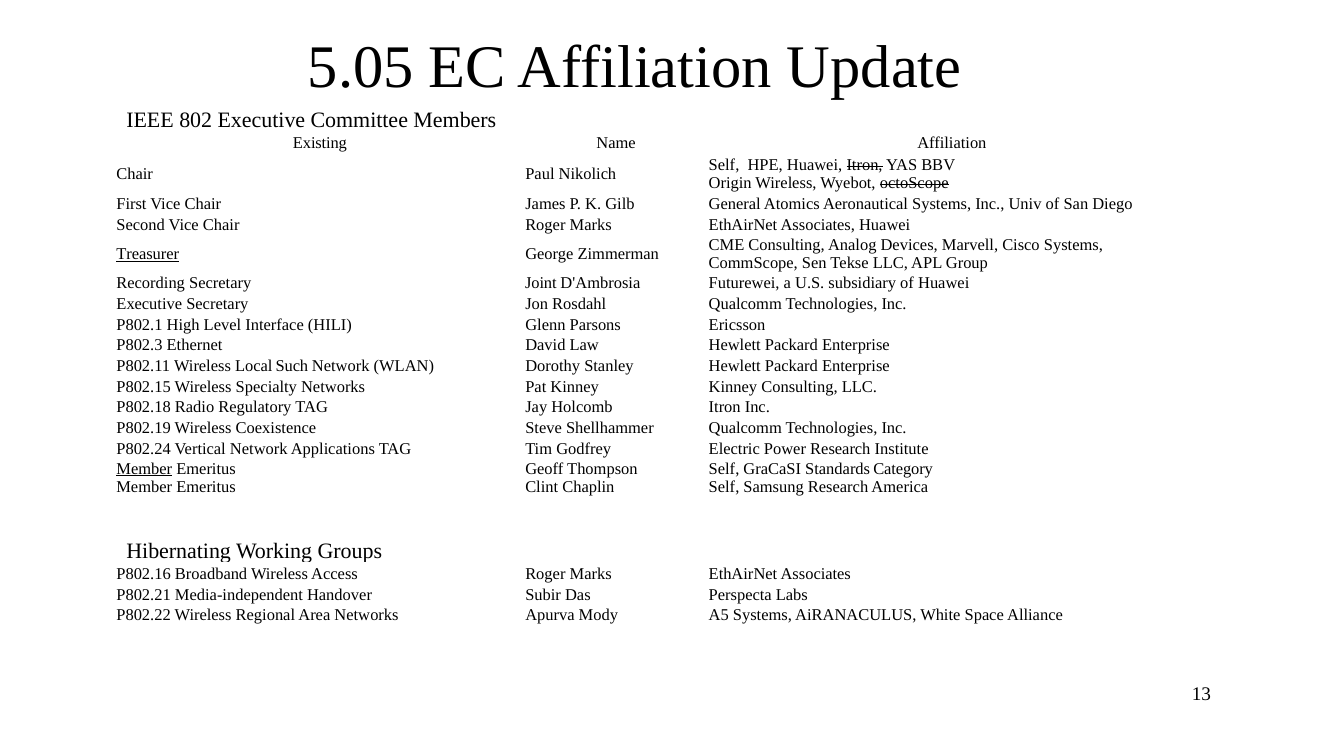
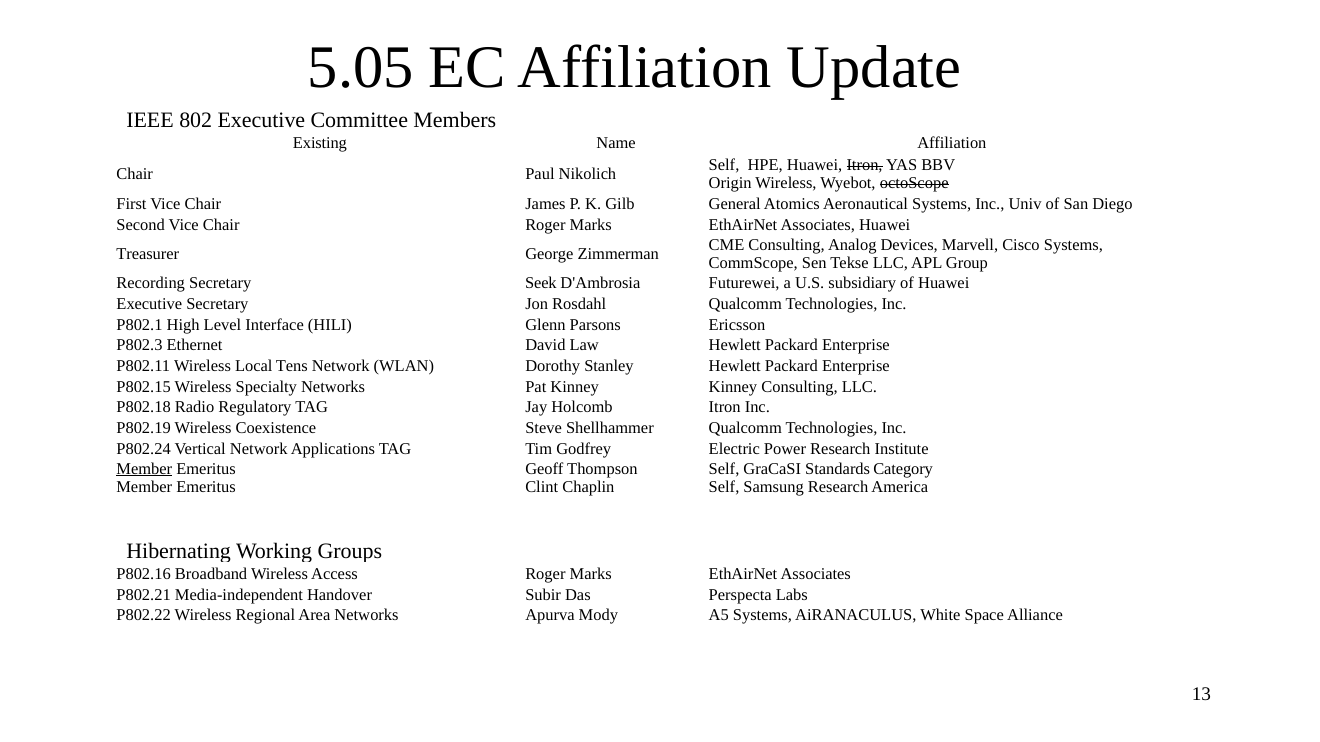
Treasurer underline: present -> none
Joint: Joint -> Seek
Such: Such -> Tens
